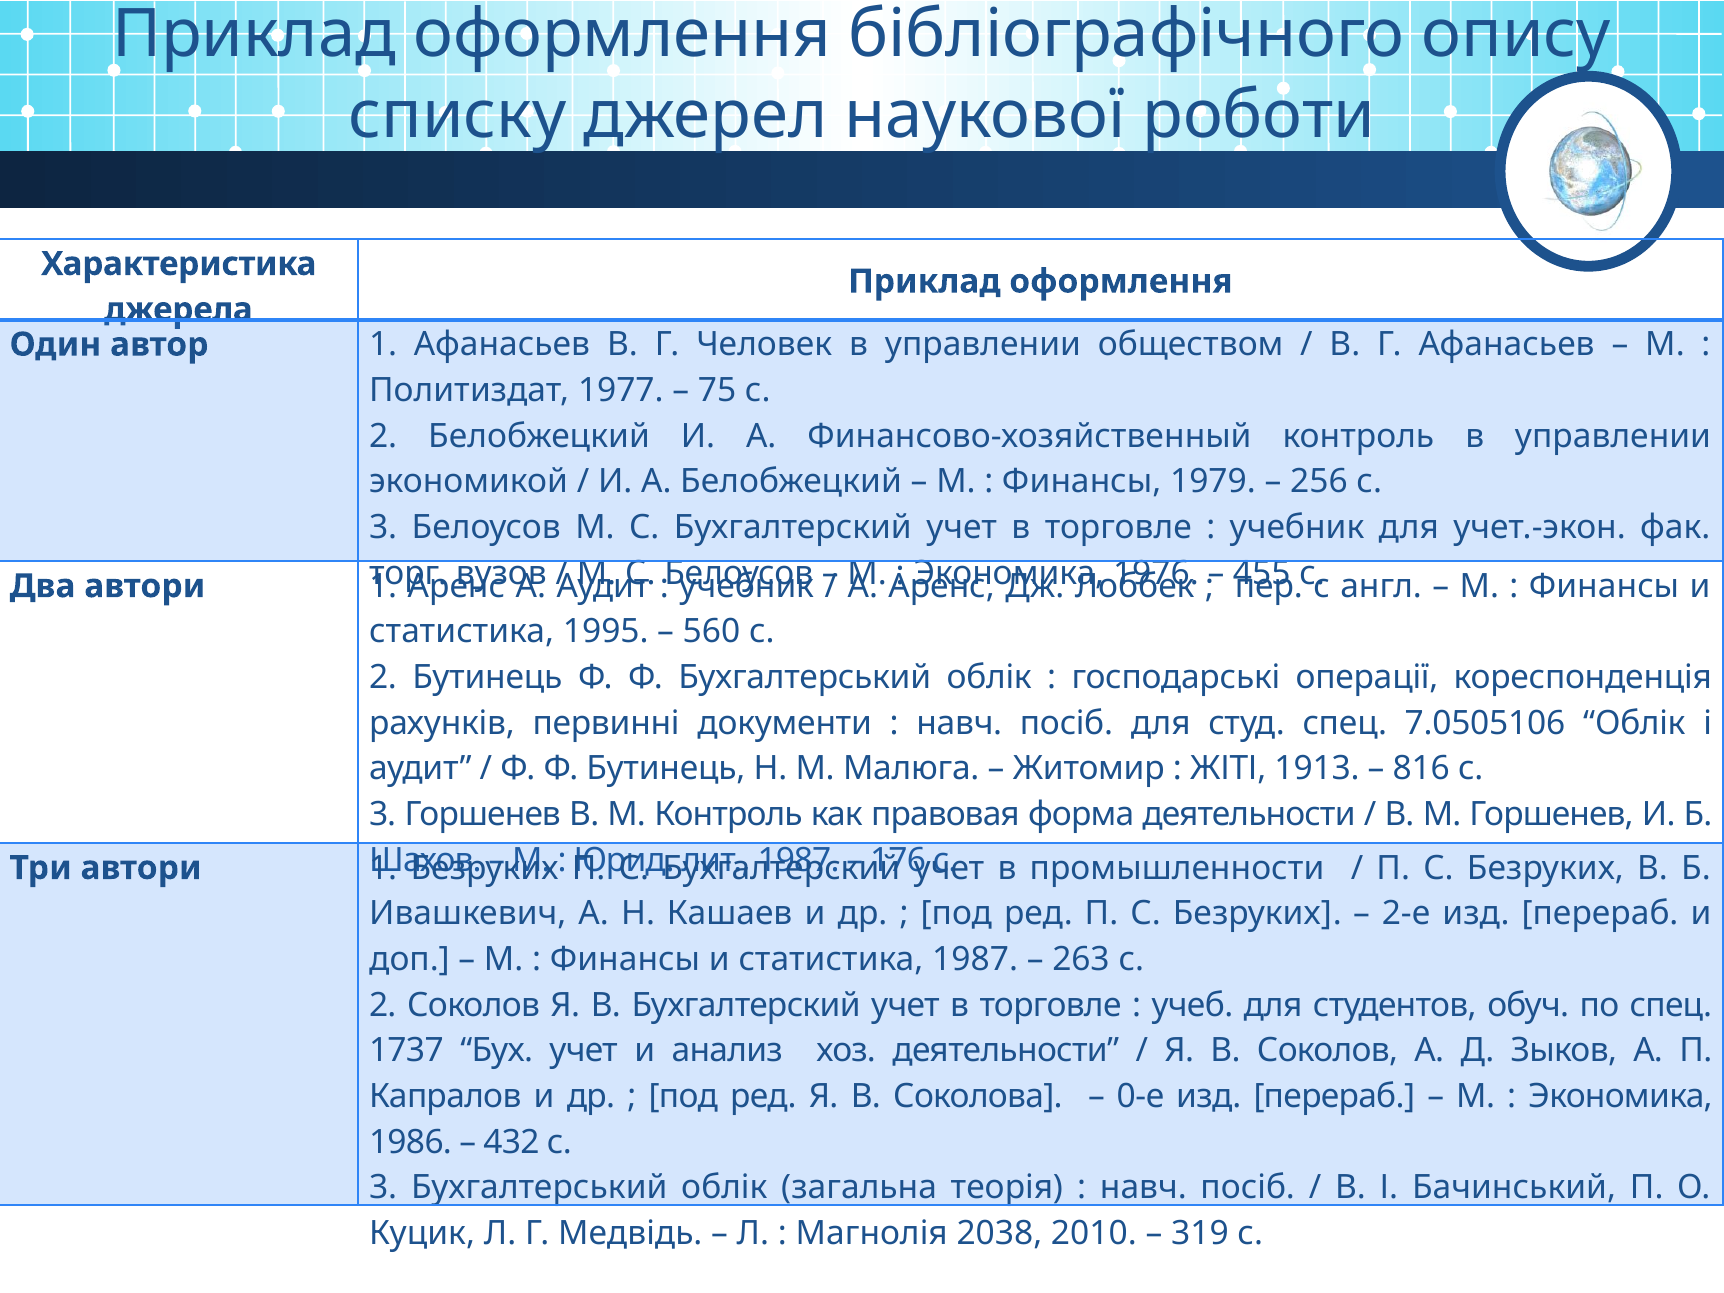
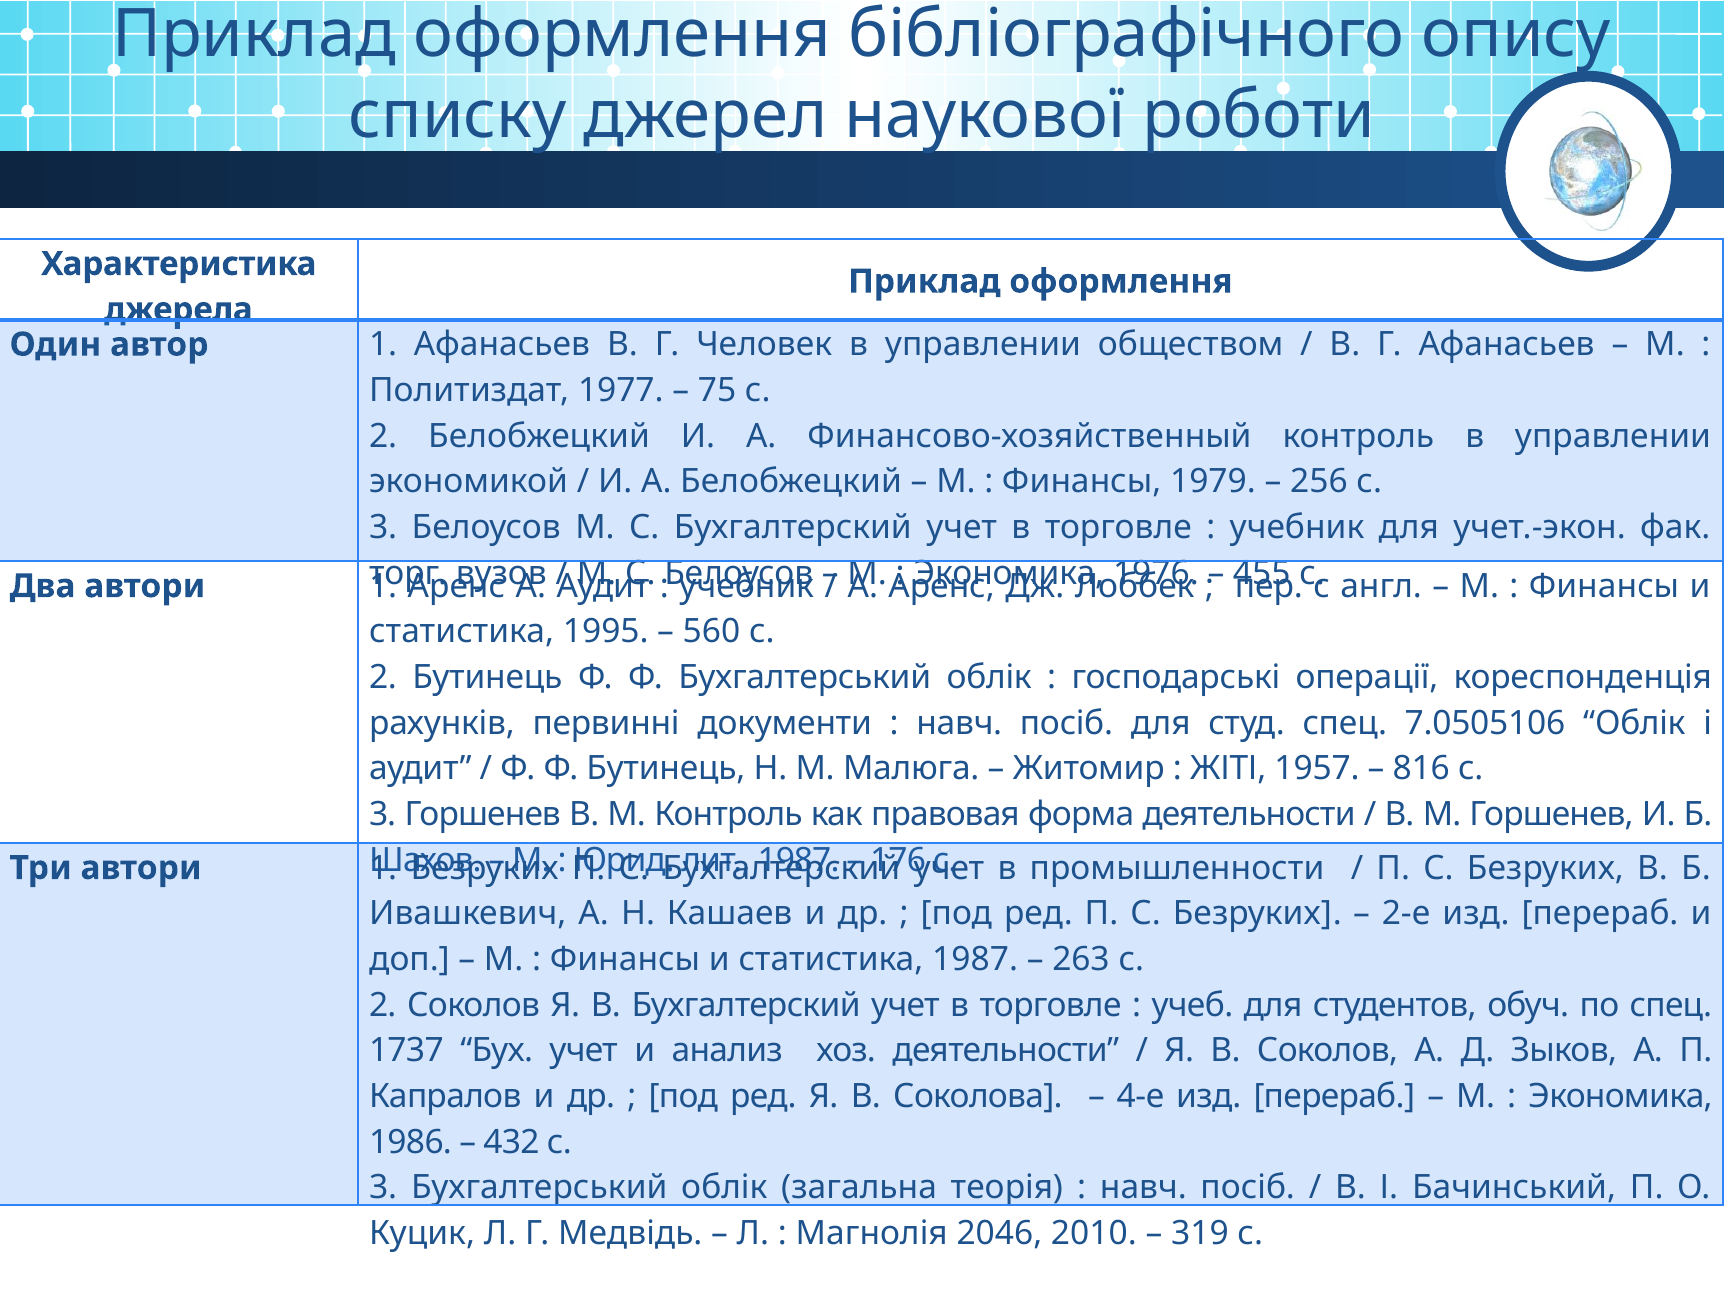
1913: 1913 -> 1957
0-е: 0-е -> 4-е
2038: 2038 -> 2046
